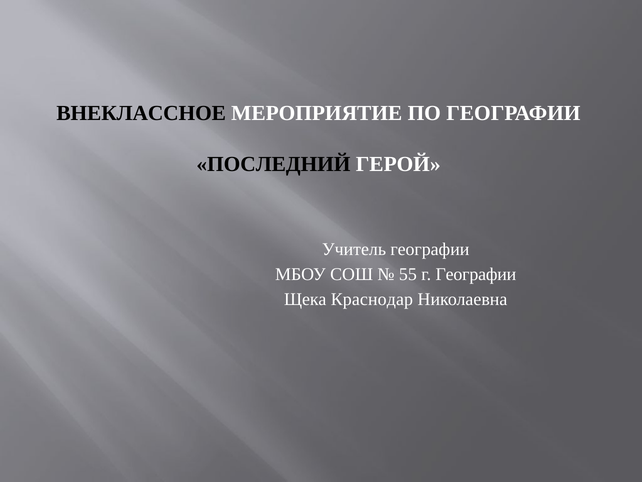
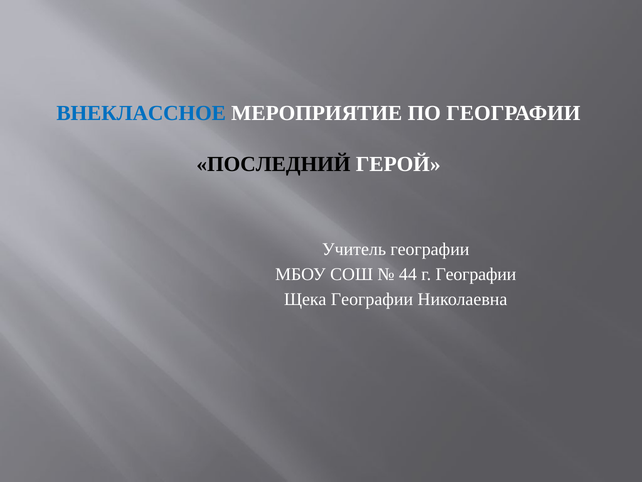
ВНЕКЛАССНОЕ colour: black -> blue
55: 55 -> 44
Щека Краснодар: Краснодар -> Географии
